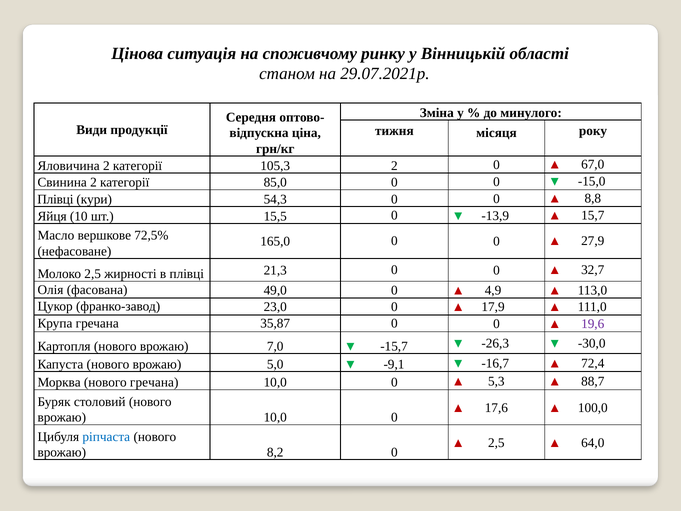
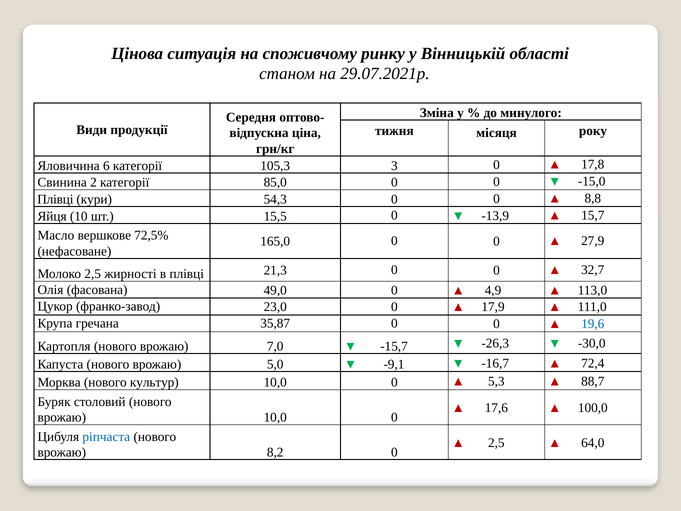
Яловичина 2: 2 -> 6
105,3 2: 2 -> 3
67,0: 67,0 -> 17,8
19,6 colour: purple -> blue
нового гречана: гречана -> культур
